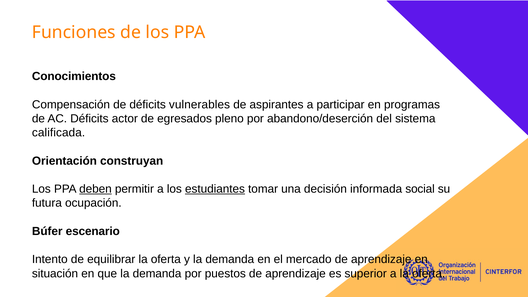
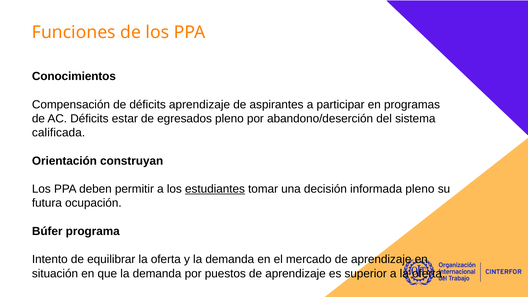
déficits vulnerables: vulnerables -> aprendizaje
actor: actor -> estar
deben underline: present -> none
informada social: social -> pleno
escenario: escenario -> programa
